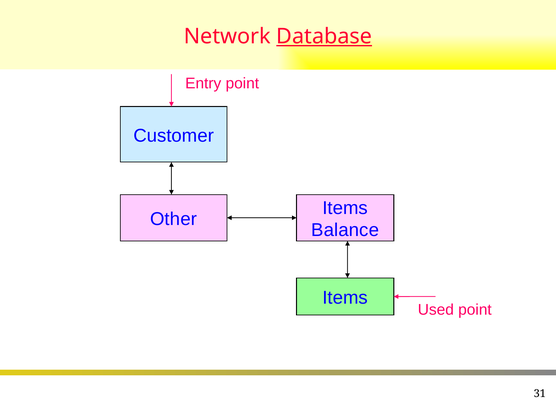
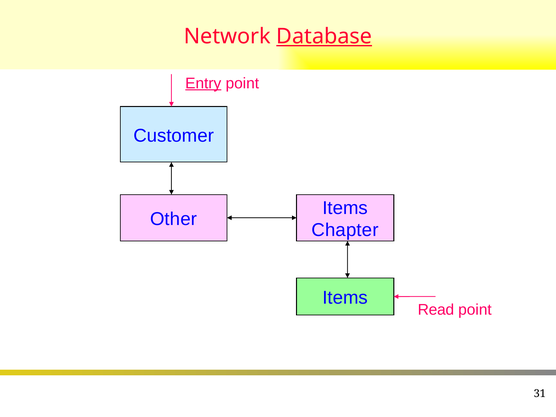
Entry underline: none -> present
Balance: Balance -> Chapter
Used: Used -> Read
